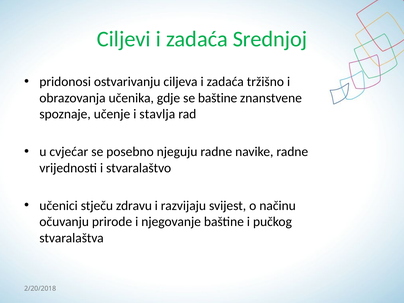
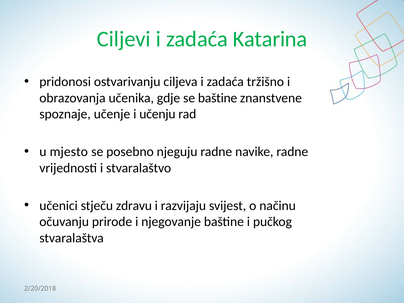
Srednjoj: Srednjoj -> Katarina
stavlja: stavlja -> učenju
cvjećar: cvjećar -> mjesto
